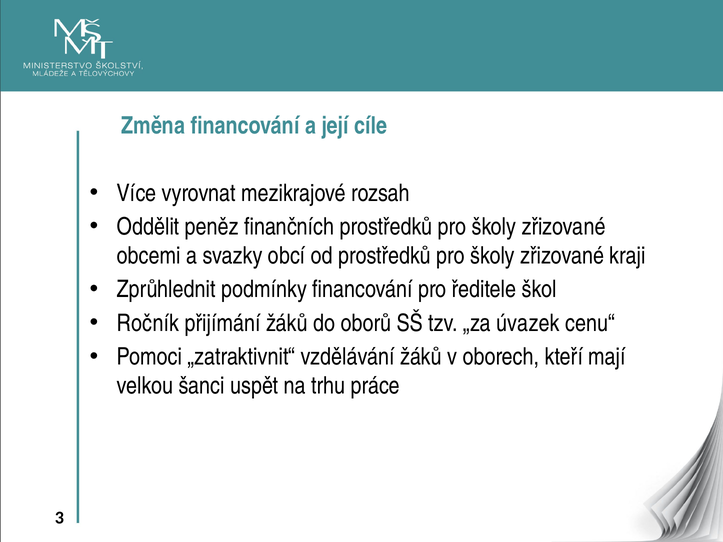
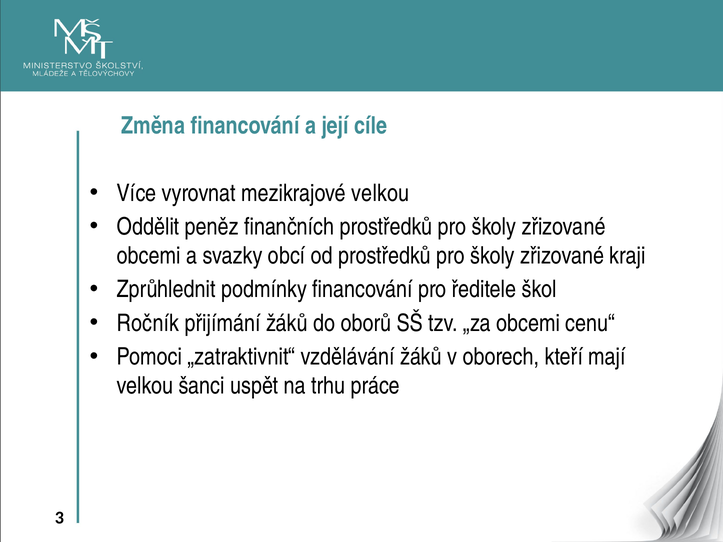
mezikrajové rozsah: rozsah -> velkou
„za úvazek: úvazek -> obcemi
